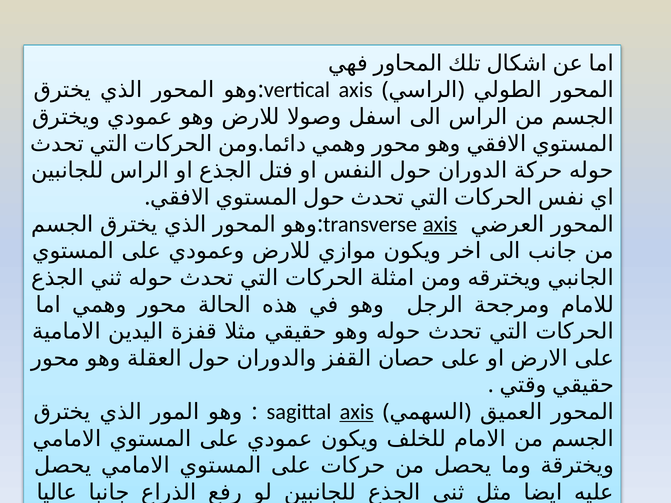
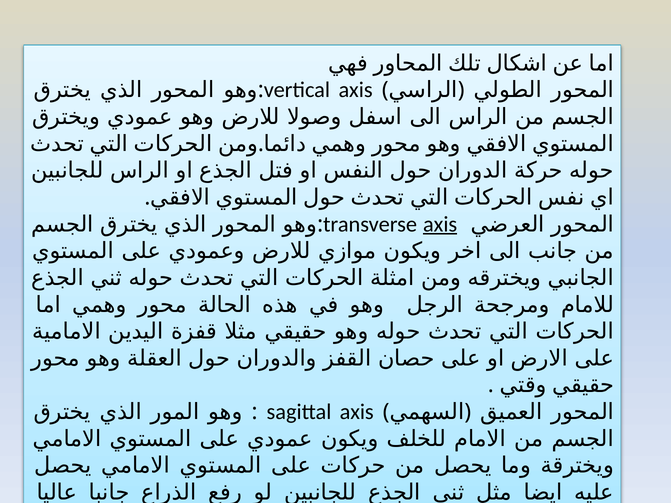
axis at (357, 412) underline: present -> none
